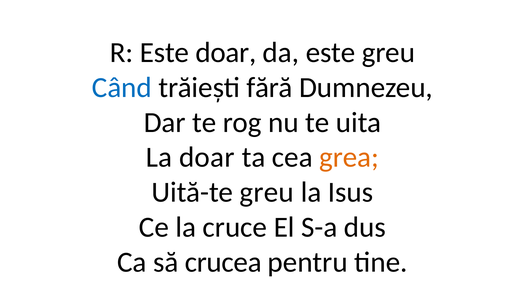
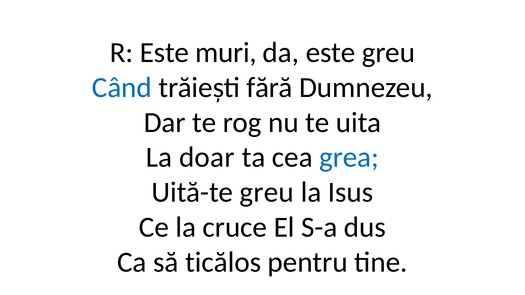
Este doar: doar -> muri
grea colour: orange -> blue
crucea: crucea -> ticălos
